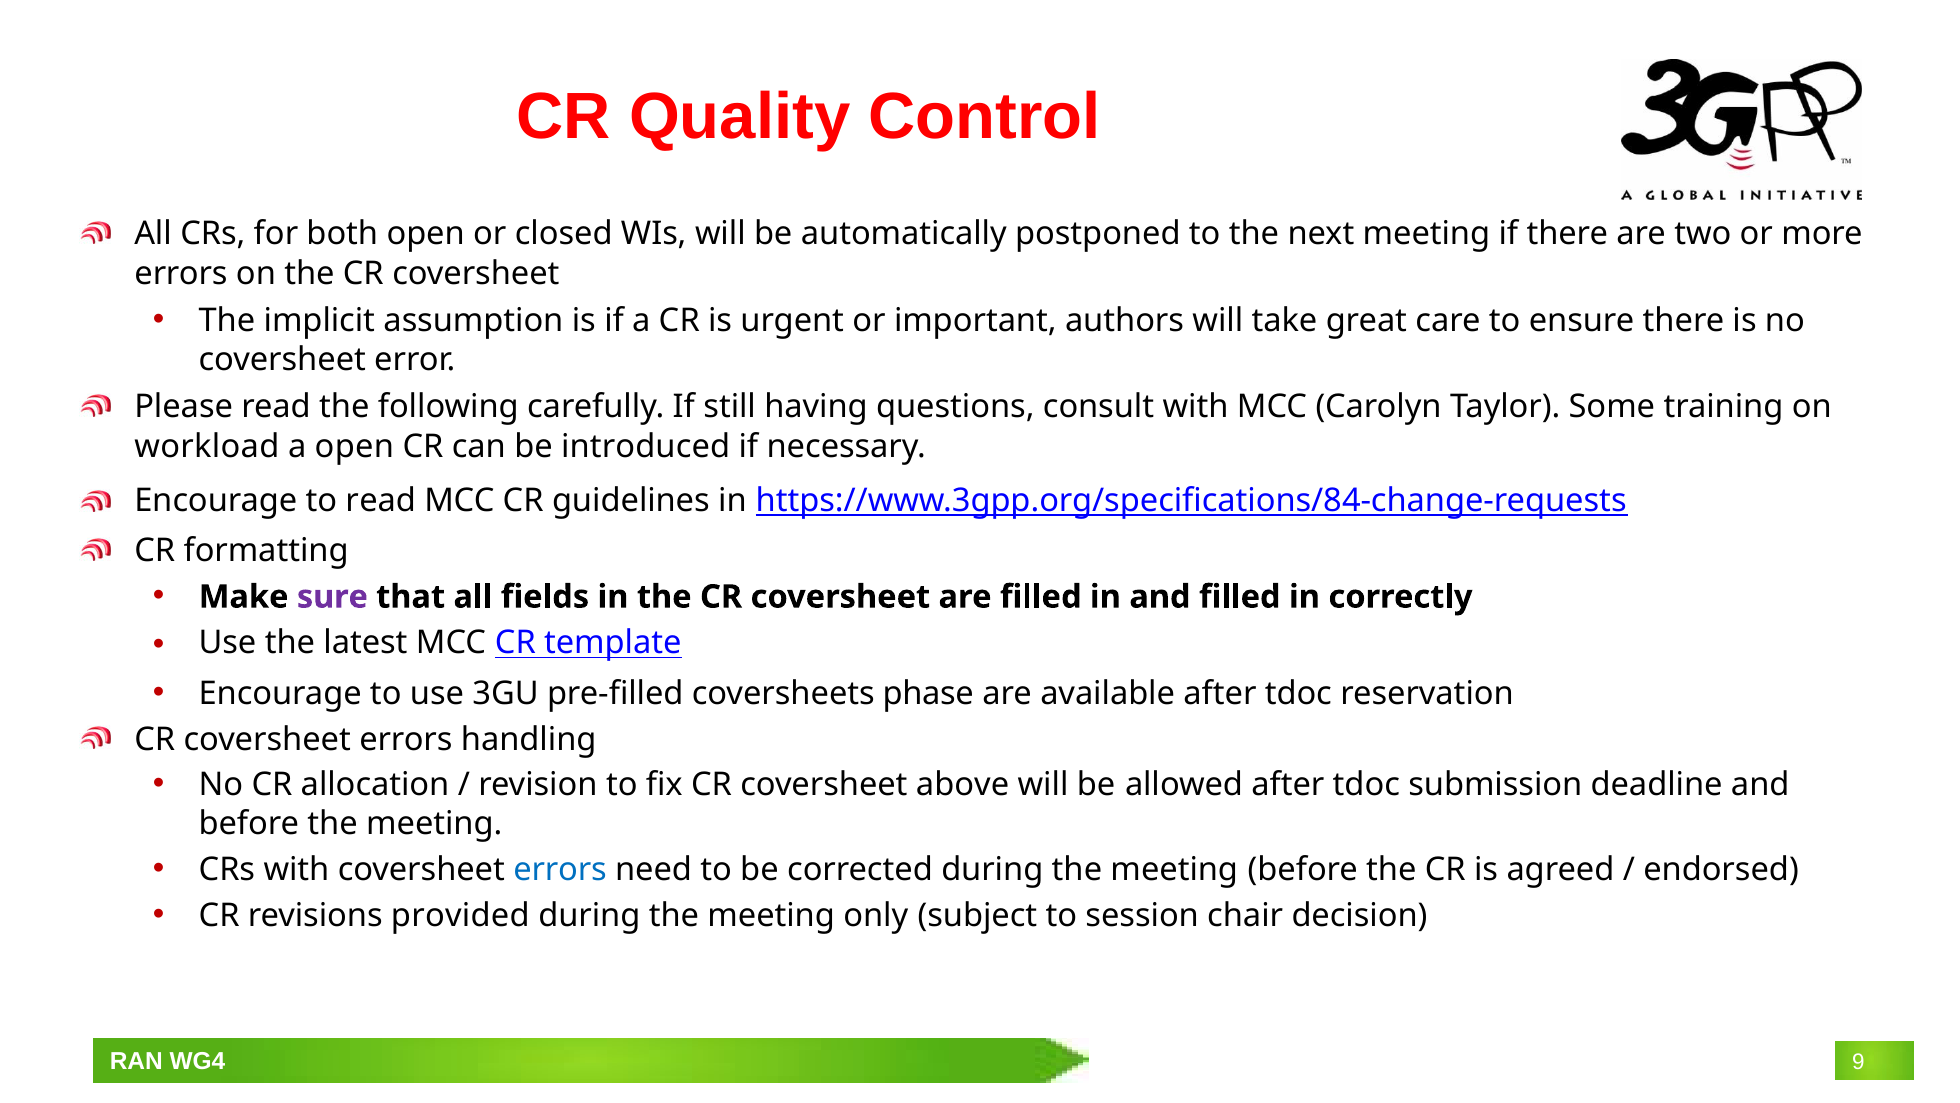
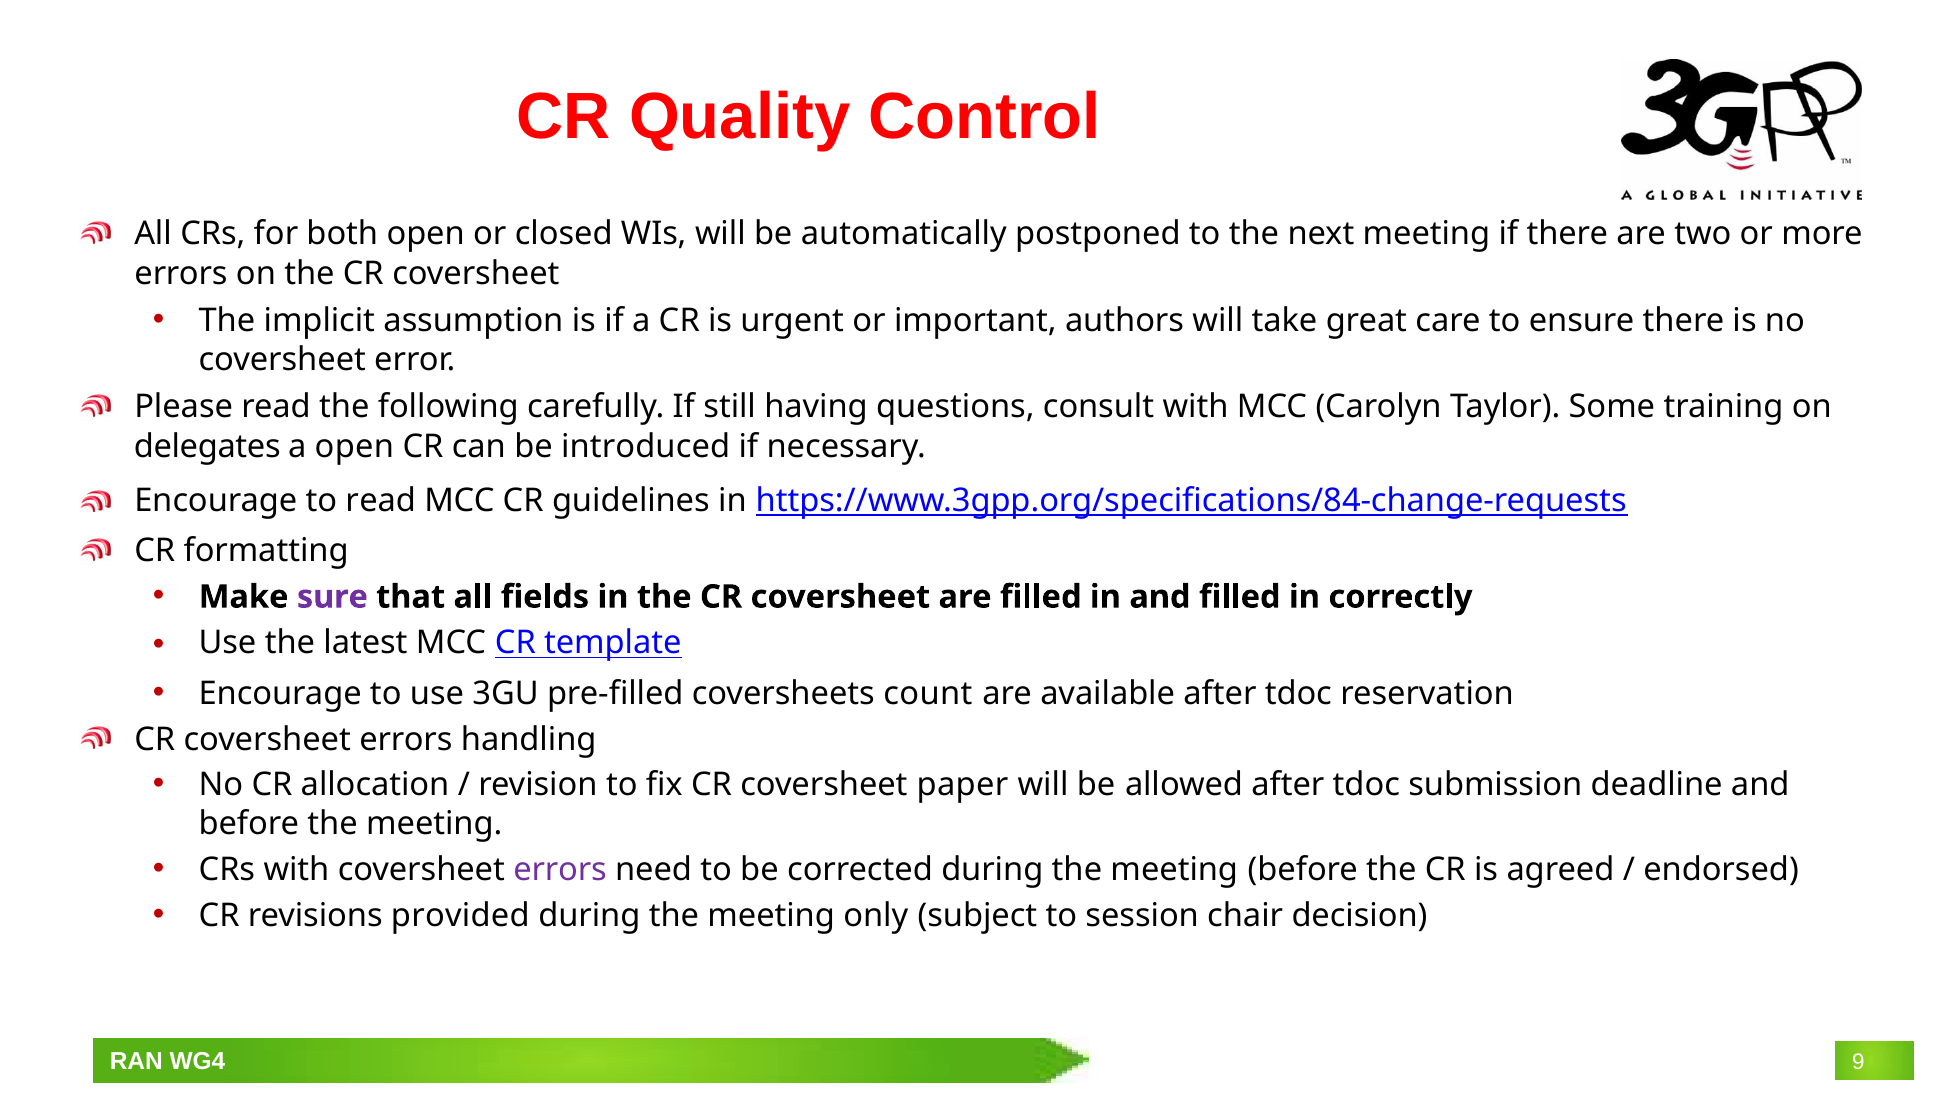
workload: workload -> delegates
phase: phase -> count
above: above -> paper
errors at (560, 870) colour: blue -> purple
